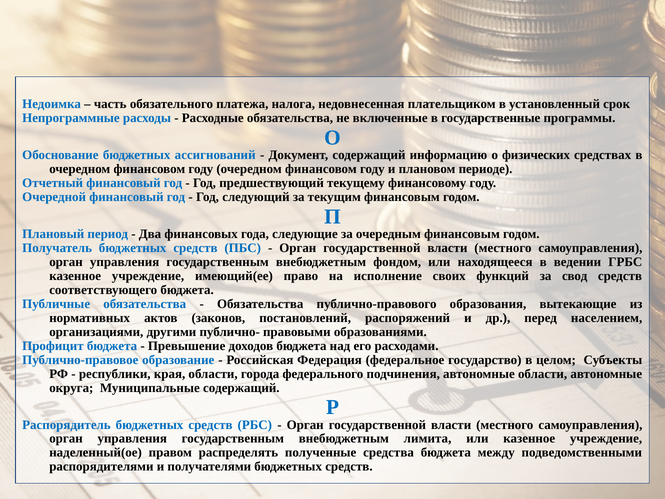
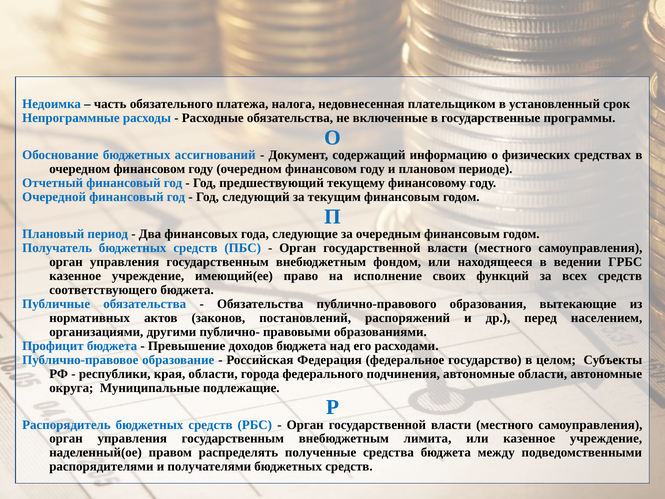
свод: свод -> всех
Муниципальные содержащий: содержащий -> подлежащие
